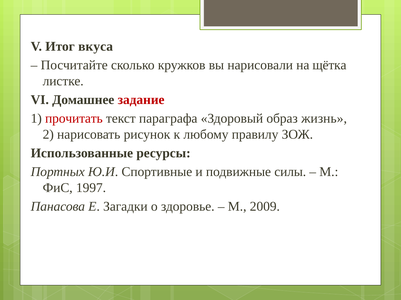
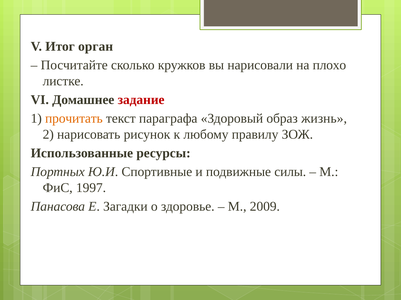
вкуса: вкуса -> орган
щётка: щётка -> плохо
прочитать colour: red -> orange
